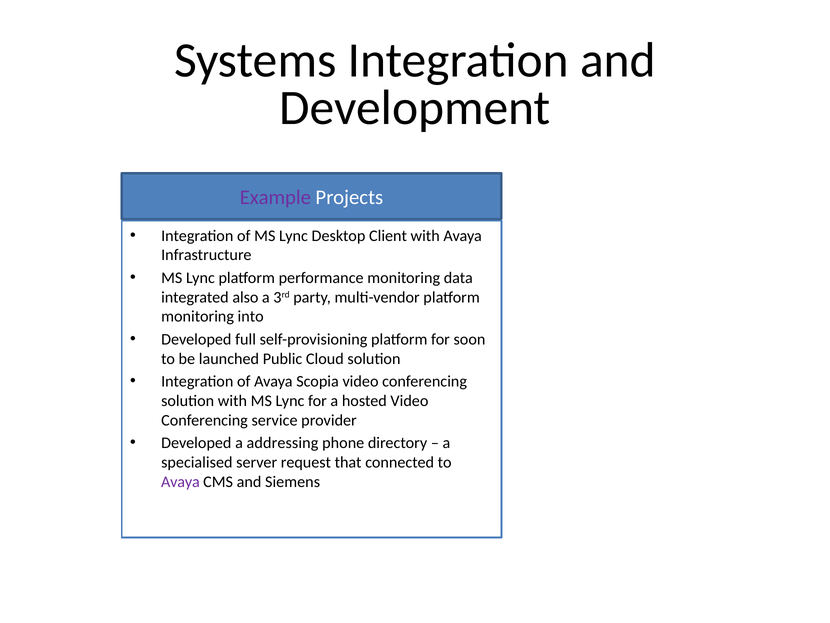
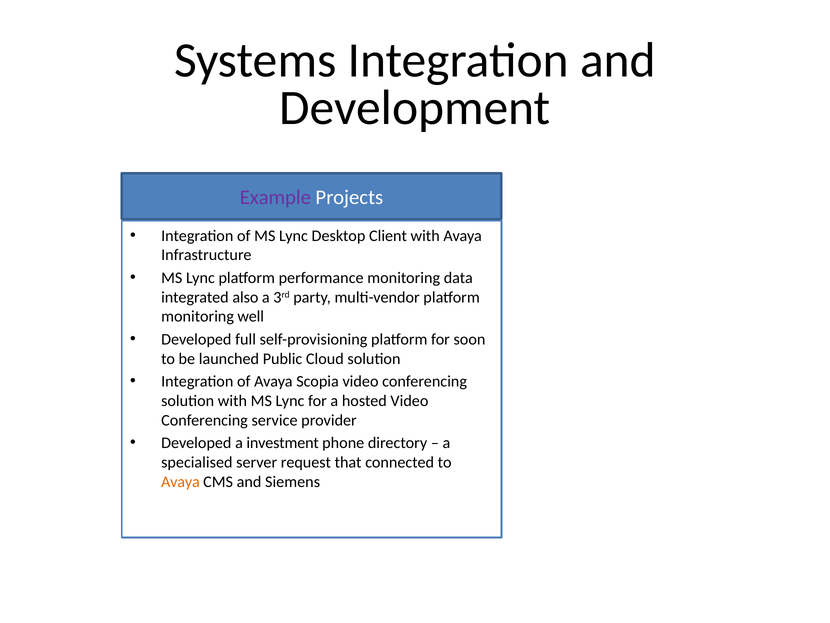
into: into -> well
addressing: addressing -> investment
Avaya at (180, 481) colour: purple -> orange
